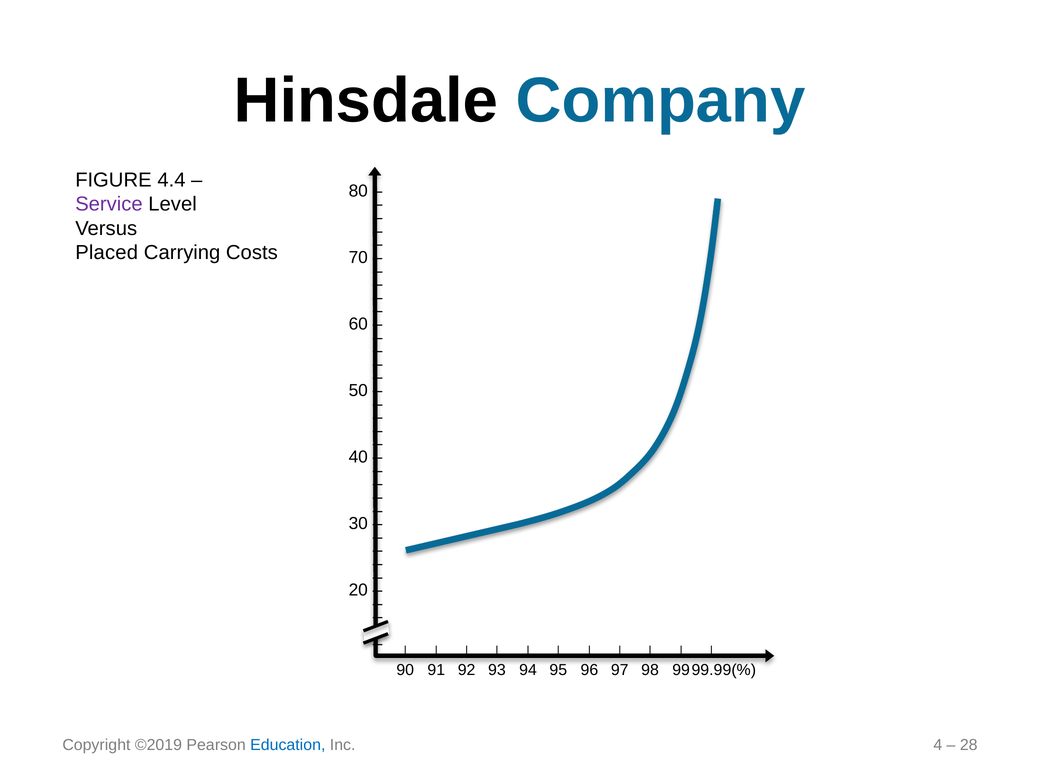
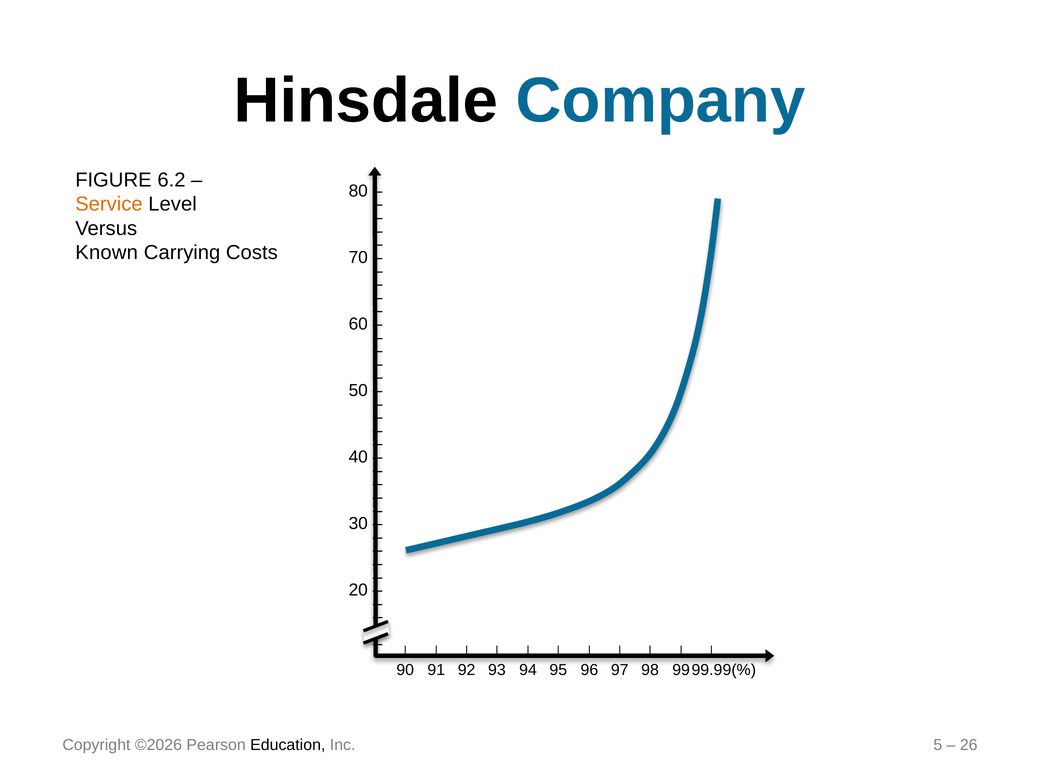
4.4: 4.4 -> 6.2
Service colour: purple -> orange
Placed: Placed -> Known
©2019: ©2019 -> ©2026
Education colour: blue -> black
4: 4 -> 5
28: 28 -> 26
